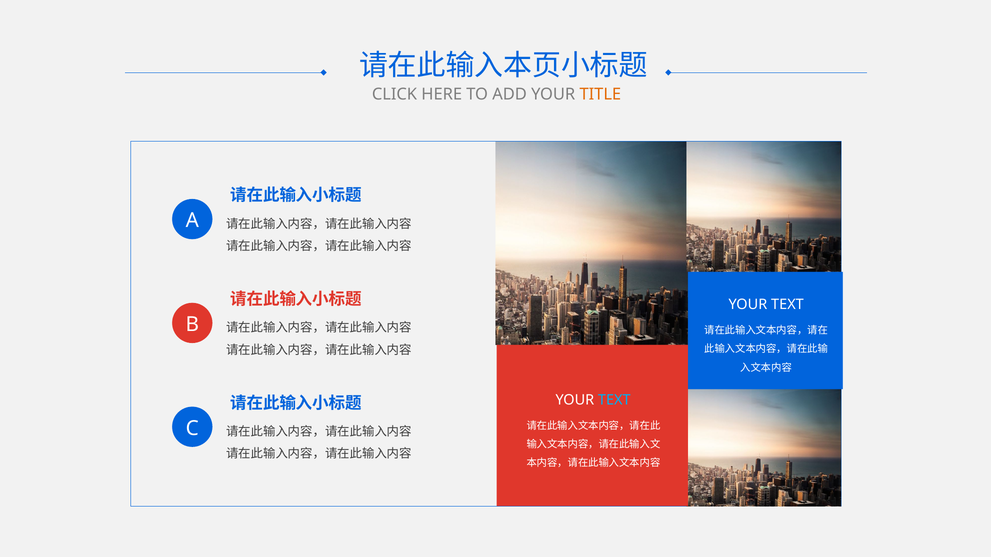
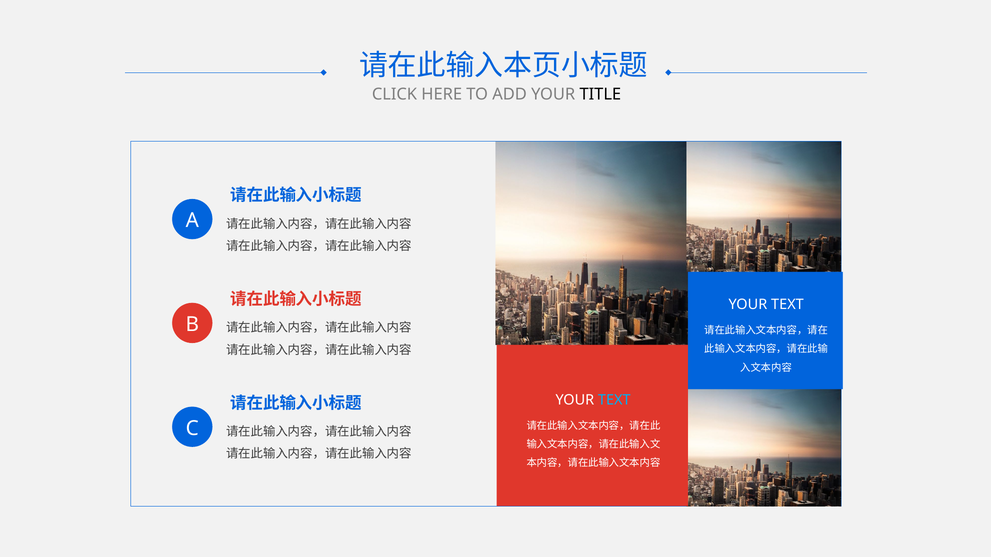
TITLE colour: orange -> black
